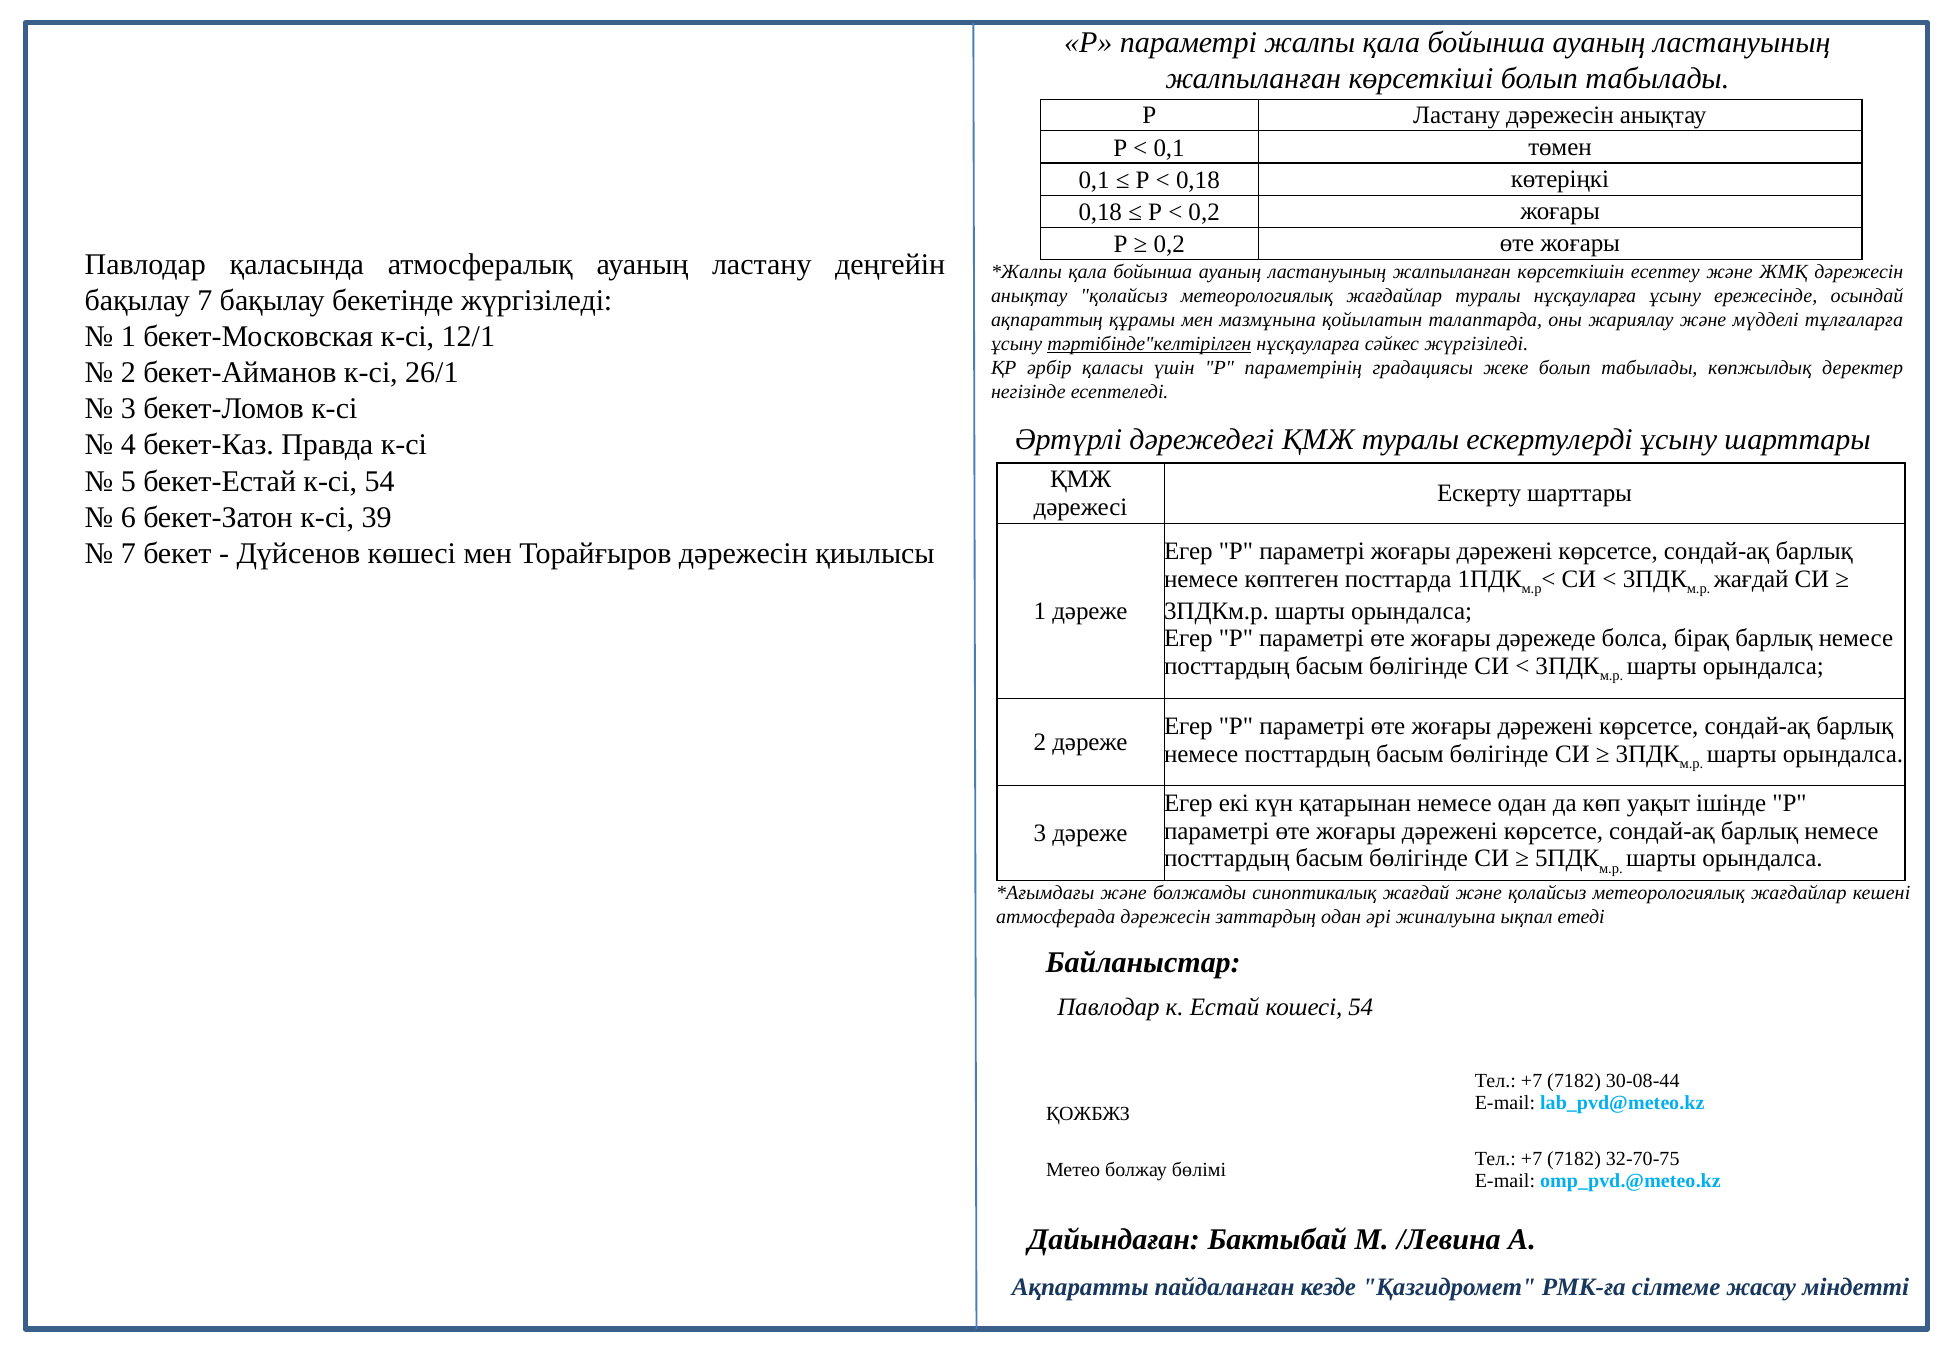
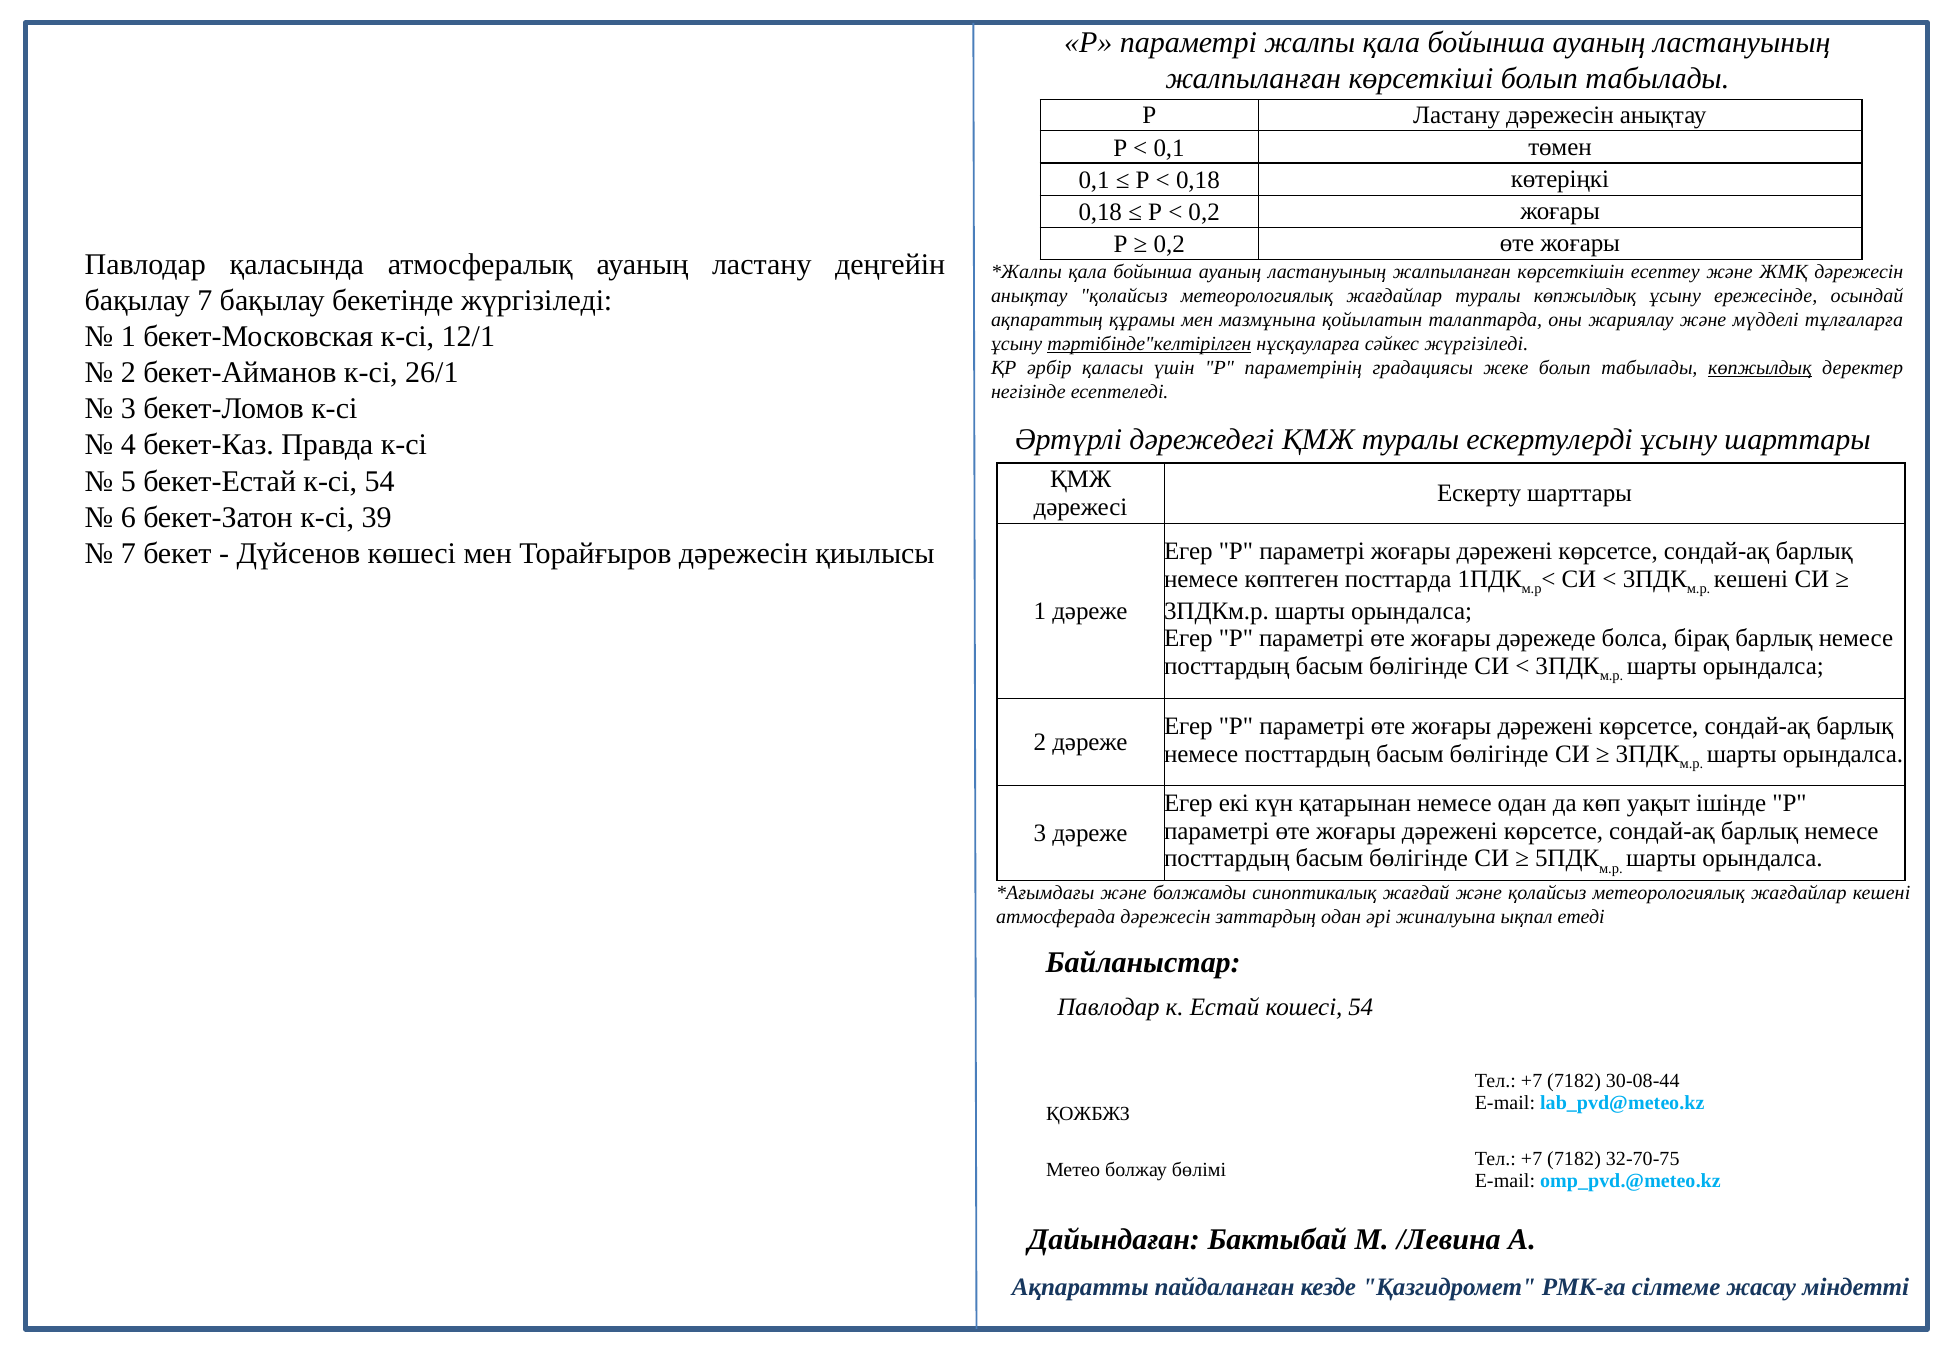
туралы нұсқауларға: нұсқауларға -> көпжылдық
көпжылдық at (1760, 368) underline: none -> present
жағдай at (1751, 579): жағдай -> кешені
